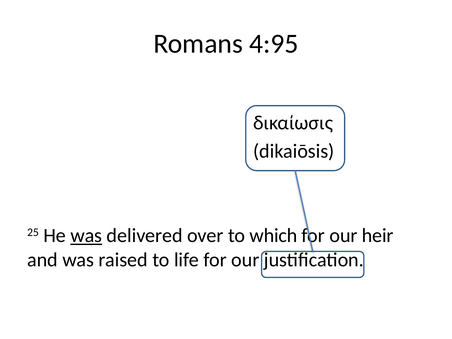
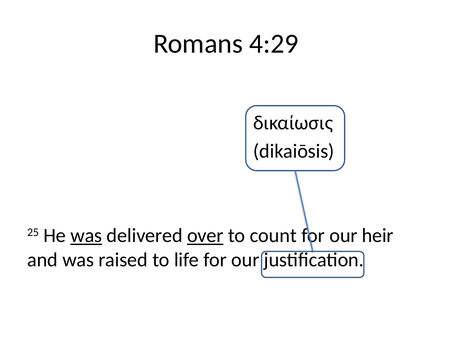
4:95: 4:95 -> 4:29
over underline: none -> present
which: which -> count
